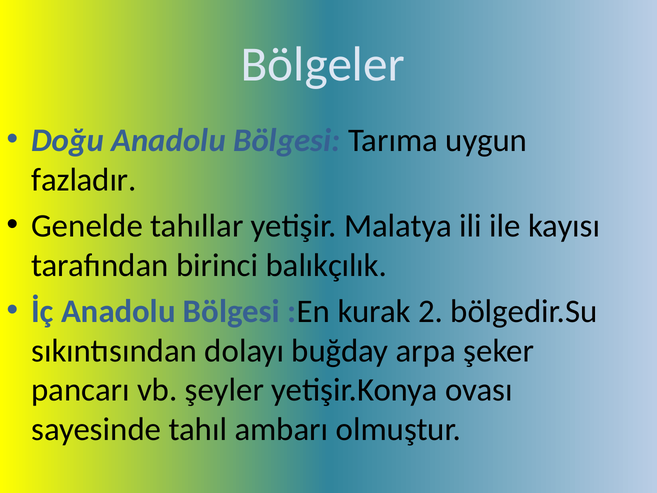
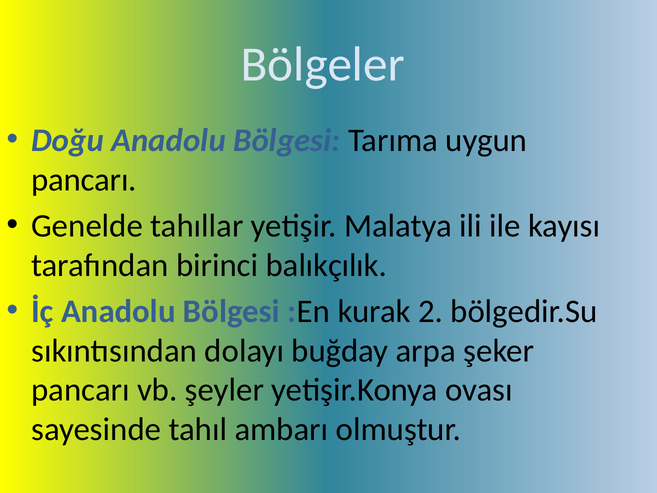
fazladır at (84, 180): fazladır -> pancarı
